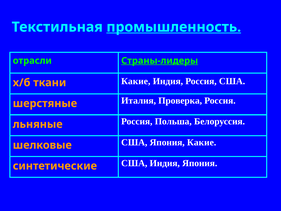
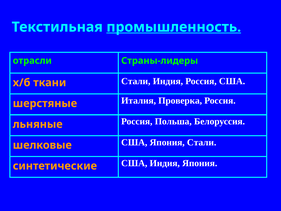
Страны-лидеры underline: present -> none
ткани Какие: Какие -> Стали
Япония Какие: Какие -> Стали
